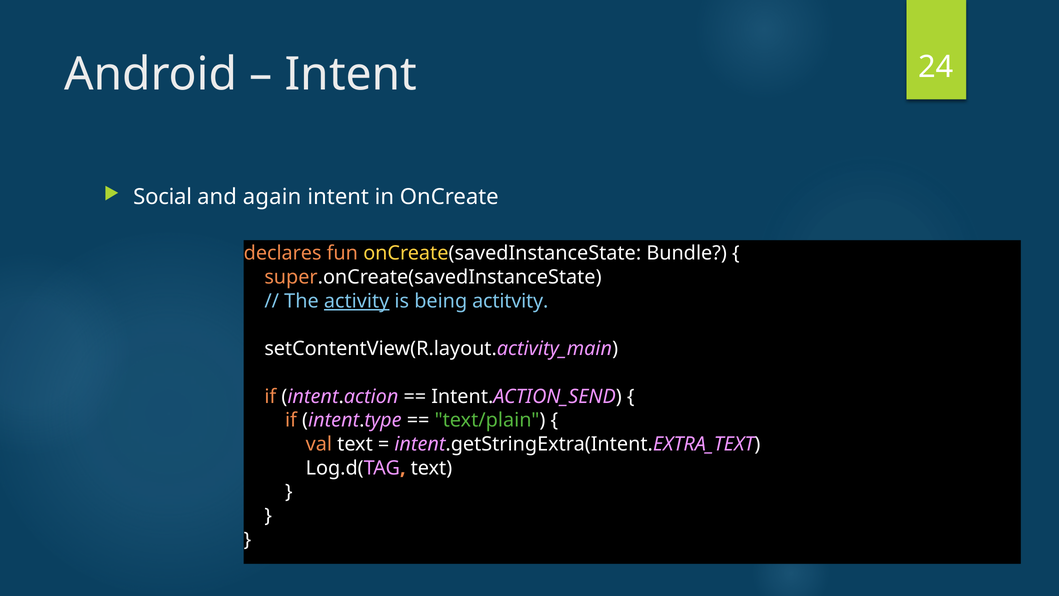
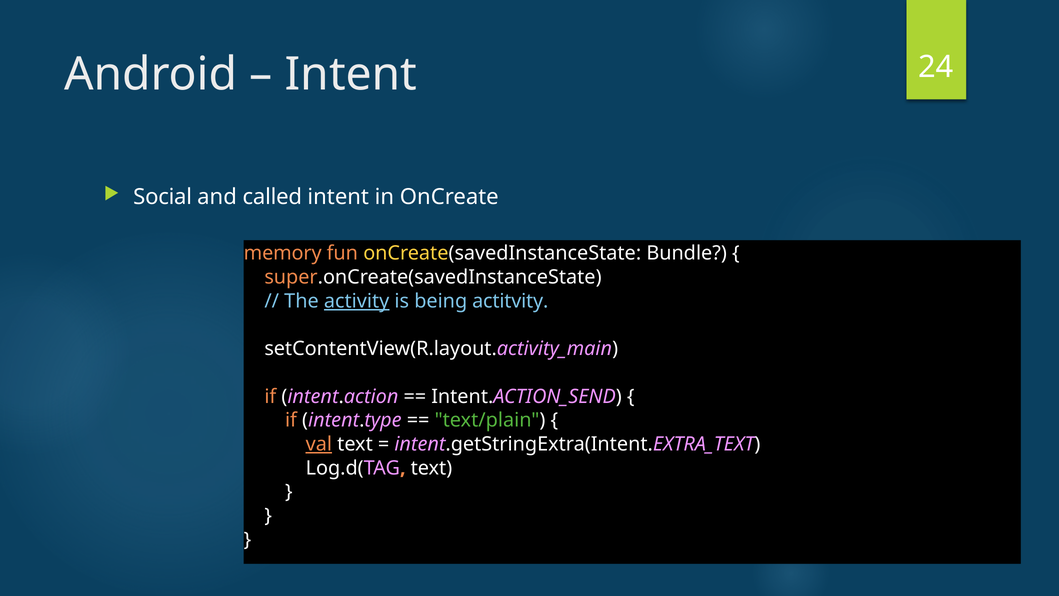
again: again -> called
declares: declares -> memory
val underline: none -> present
